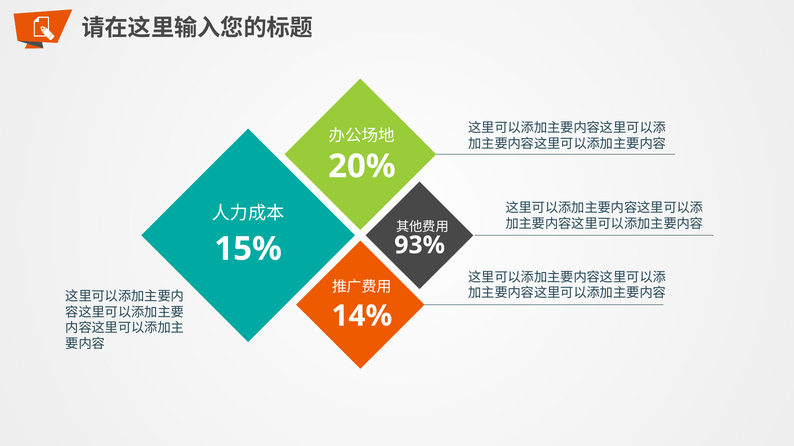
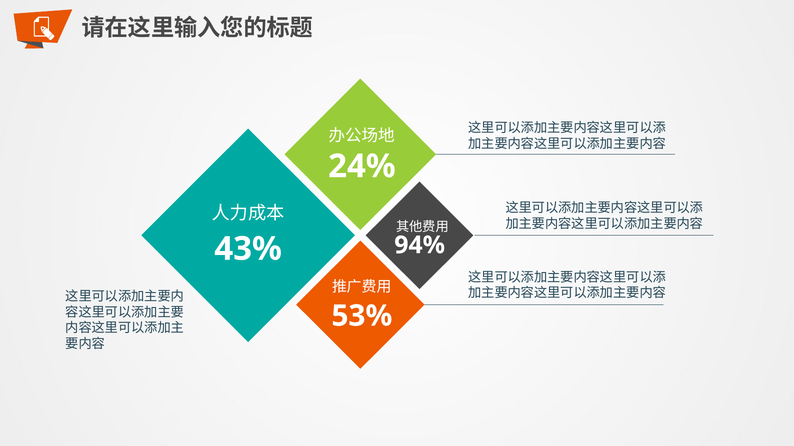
20%: 20% -> 24%
93%: 93% -> 94%
15%: 15% -> 43%
14%: 14% -> 53%
